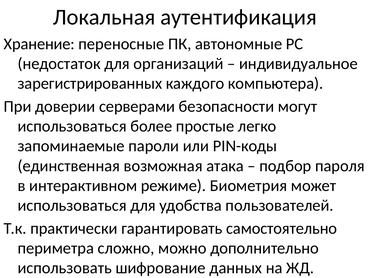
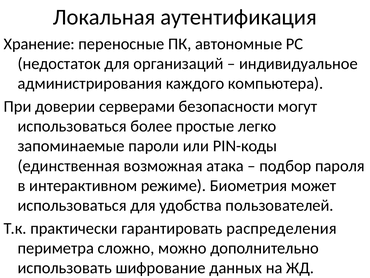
зарегистрированных: зарегистрированных -> администрирования
самостоятельно: самостоятельно -> распределения
